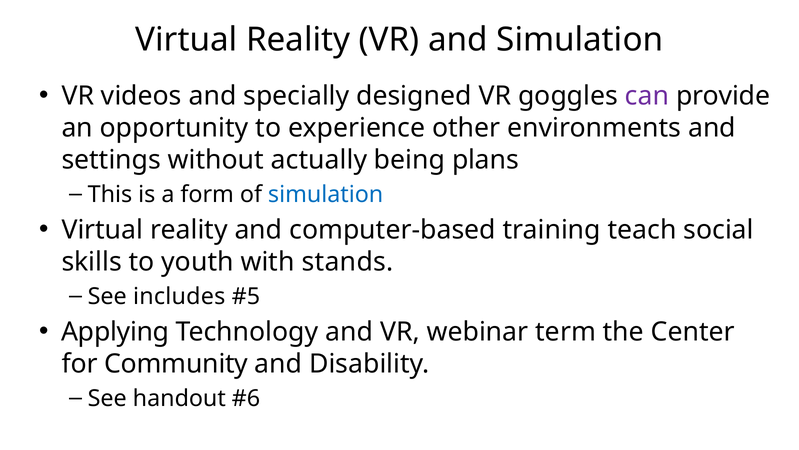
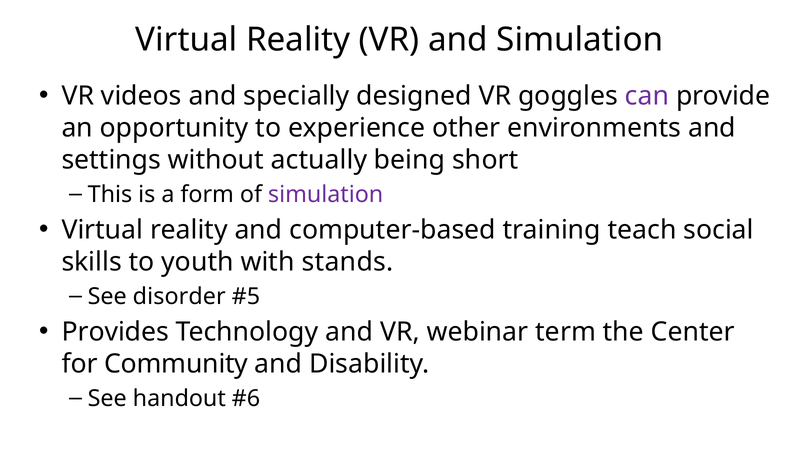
plans: plans -> short
simulation at (326, 194) colour: blue -> purple
includes: includes -> disorder
Applying: Applying -> Provides
